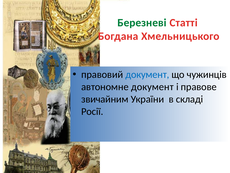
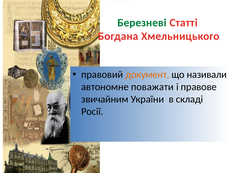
документ at (147, 74) colour: blue -> orange
чужинців: чужинців -> називали
автономне документ: документ -> поважати
